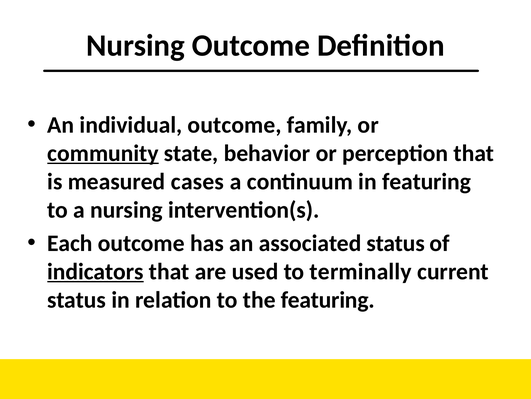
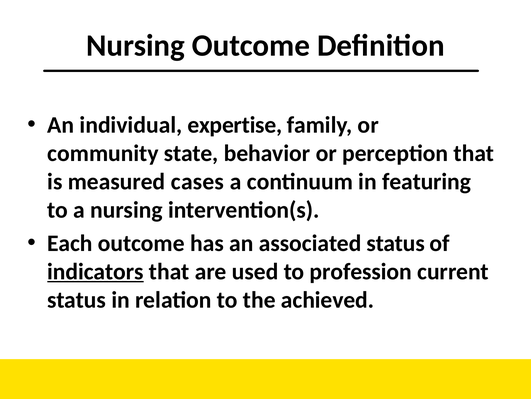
individual outcome: outcome -> expertise
community underline: present -> none
terminally: terminally -> profession
the featuring: featuring -> achieved
